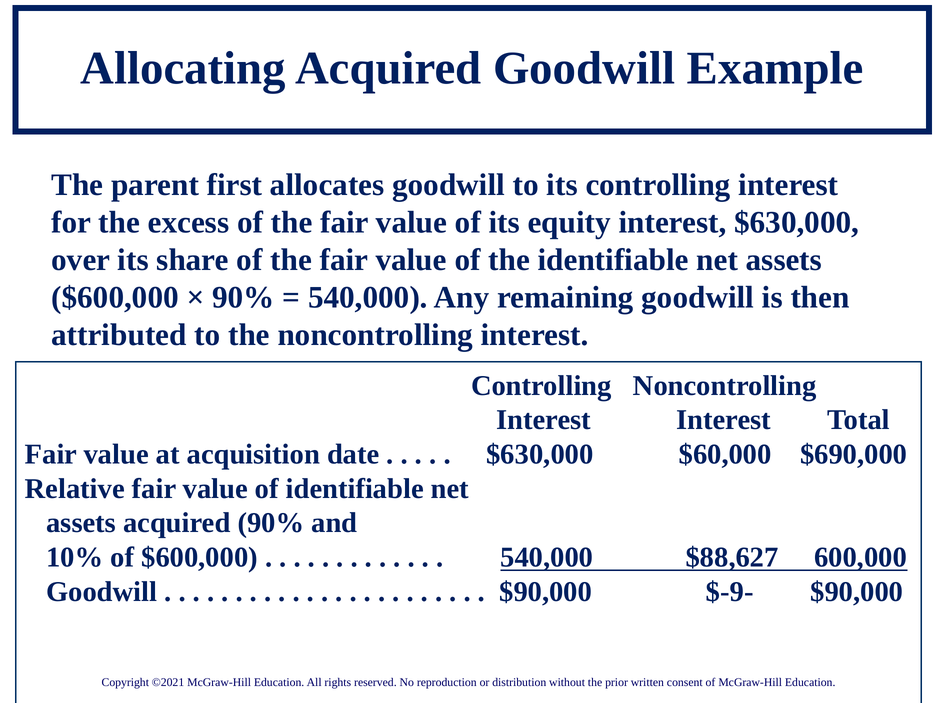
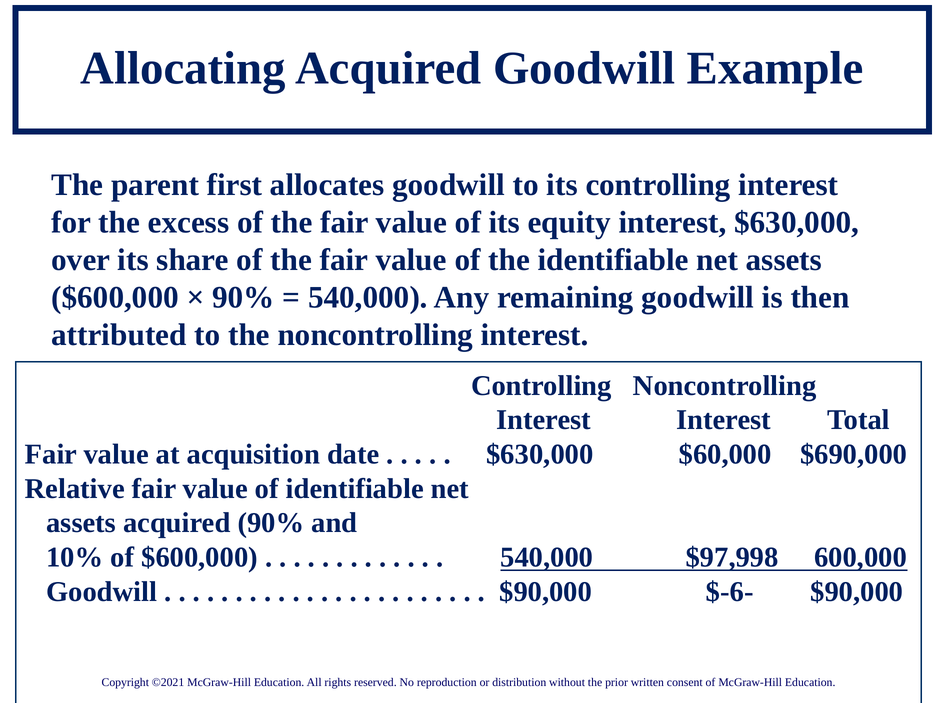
$88,627: $88,627 -> $97,998
$-9-: $-9- -> $-6-
